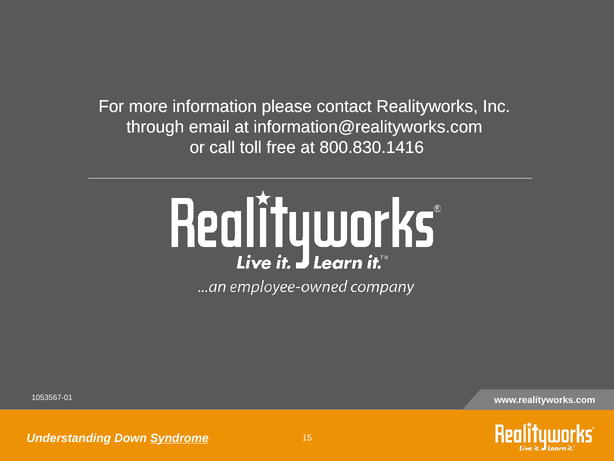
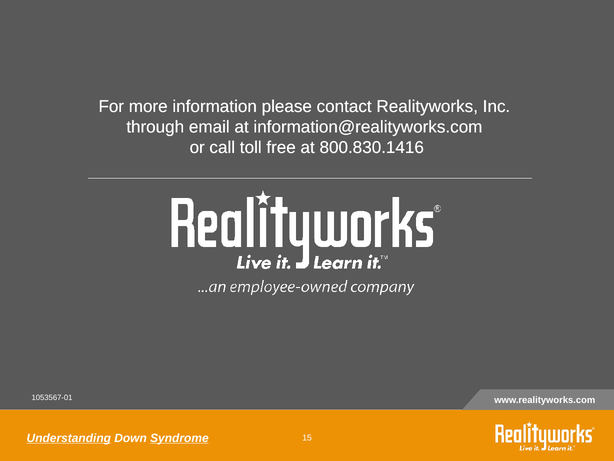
Understanding underline: none -> present
